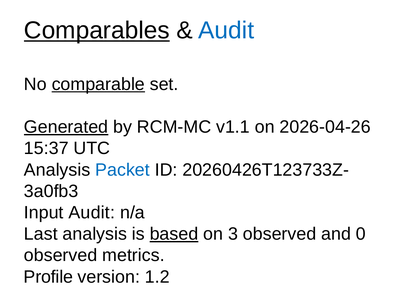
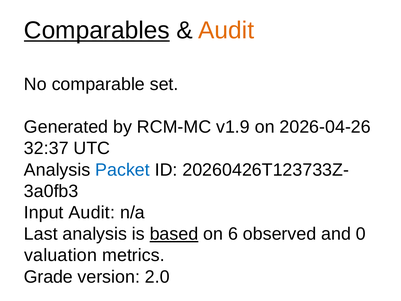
Audit at (226, 30) colour: blue -> orange
comparable underline: present -> none
Generated underline: present -> none
v1.1: v1.1 -> v1.9
15:37: 15:37 -> 32:37
3: 3 -> 6
observed at (61, 255): observed -> valuation
Profile: Profile -> Grade
1.2: 1.2 -> 2.0
